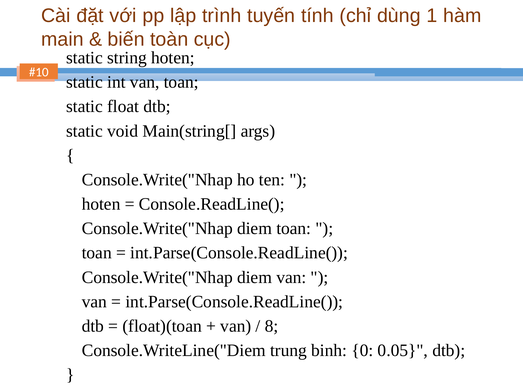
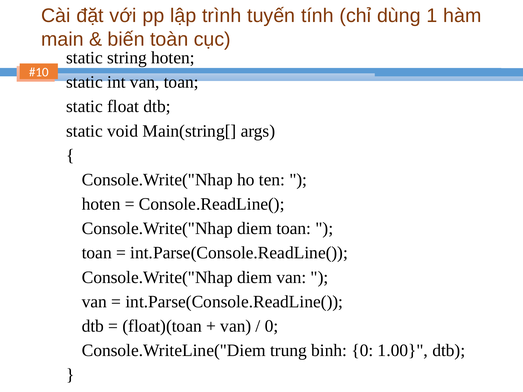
8 at (272, 326): 8 -> 0
0.05: 0.05 -> 1.00
